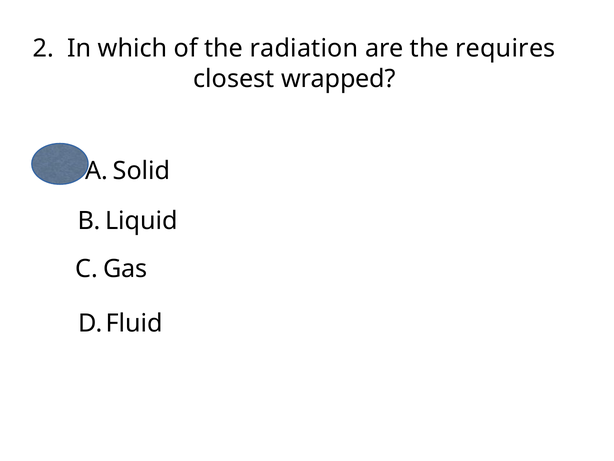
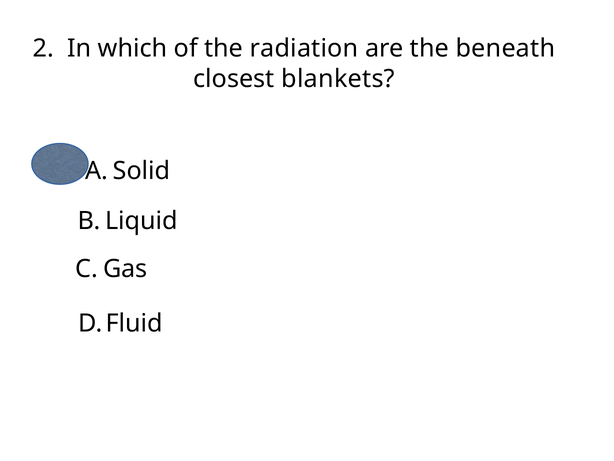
requires: requires -> beneath
wrapped: wrapped -> blankets
